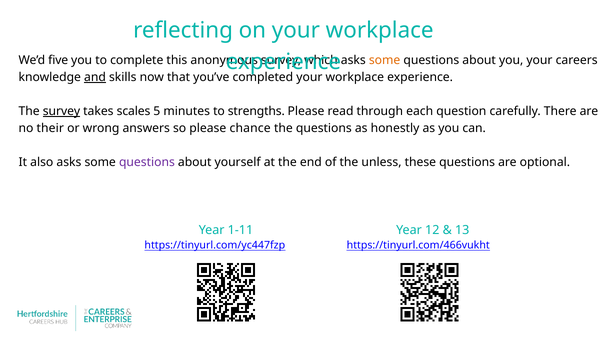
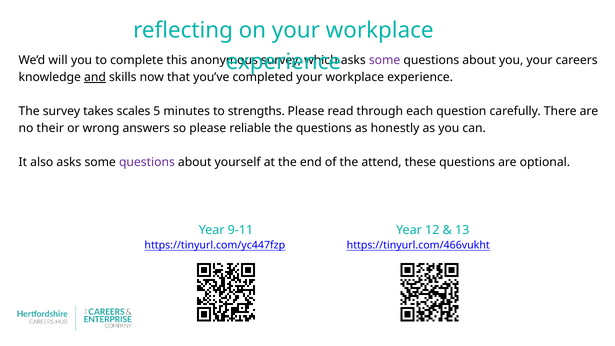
five: five -> will
some at (385, 60) colour: orange -> purple
survey at (61, 111) underline: present -> none
chance: chance -> reliable
unless: unless -> attend
1-11: 1-11 -> 9-11
